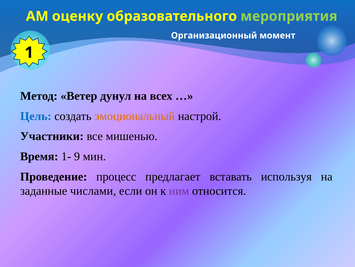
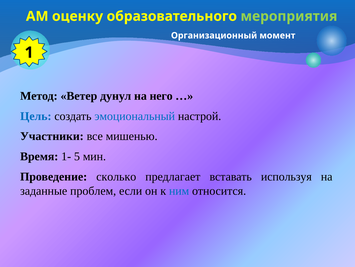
всех: всех -> него
эмоциональный colour: orange -> blue
9: 9 -> 5
процесс: процесс -> сколько
числами: числами -> проблем
ним colour: purple -> blue
